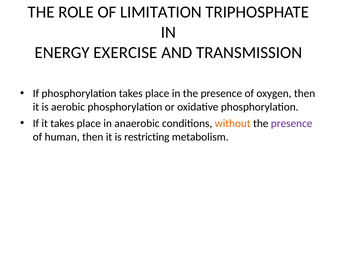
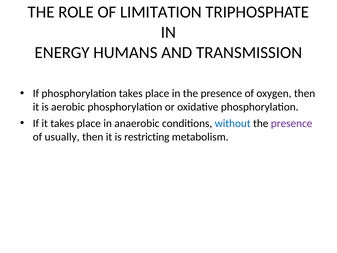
EXERCISE: EXERCISE -> HUMANS
without colour: orange -> blue
human: human -> usually
